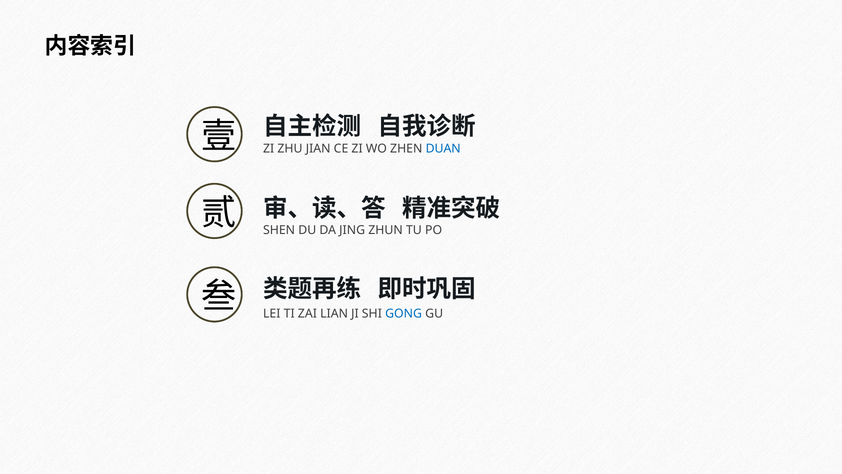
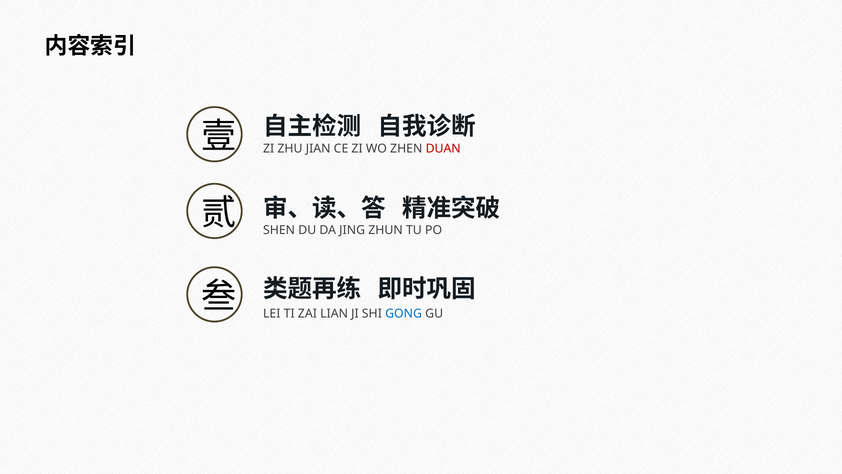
DUAN colour: blue -> red
